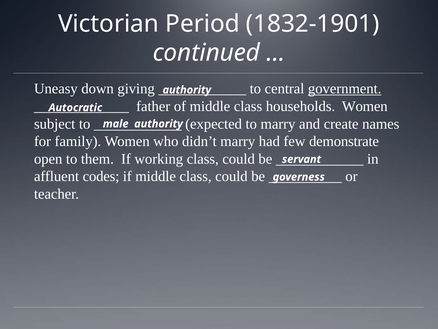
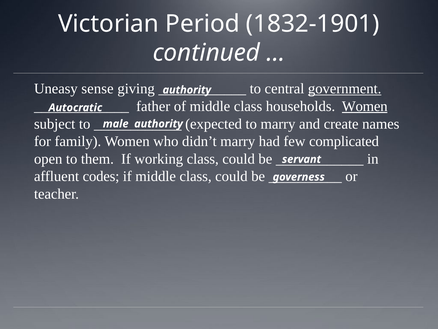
down: down -> sense
Women at (365, 106) underline: none -> present
demonstrate: demonstrate -> complicated
